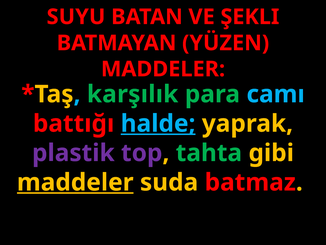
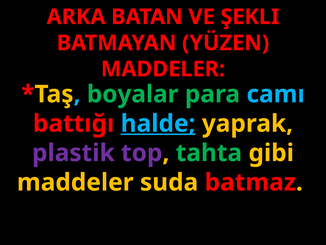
SUYU: SUYU -> ARKA
karşılık: karşılık -> boyalar
maddeler at (75, 182) underline: present -> none
